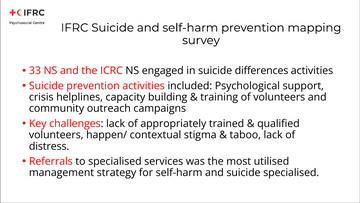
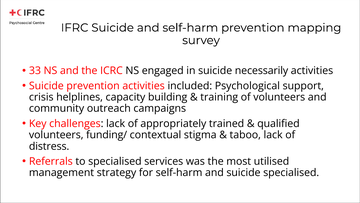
differences: differences -> necessarily
happen/: happen/ -> funding/
